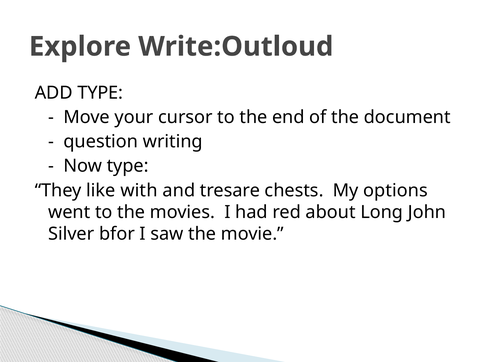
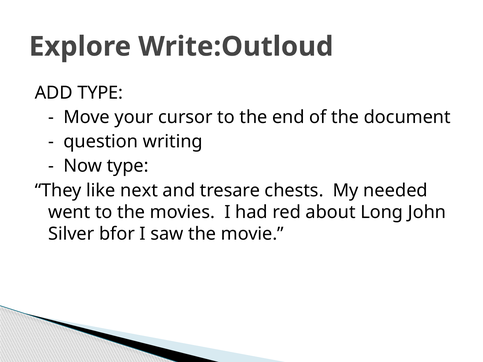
with: with -> next
options: options -> needed
